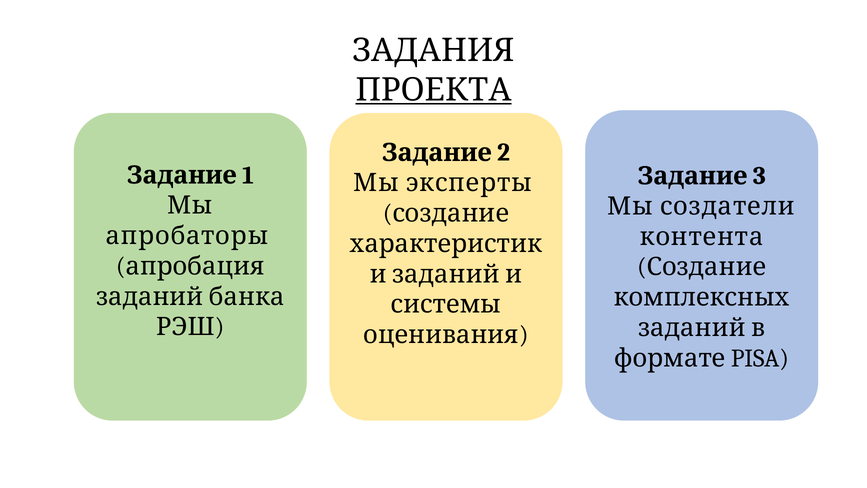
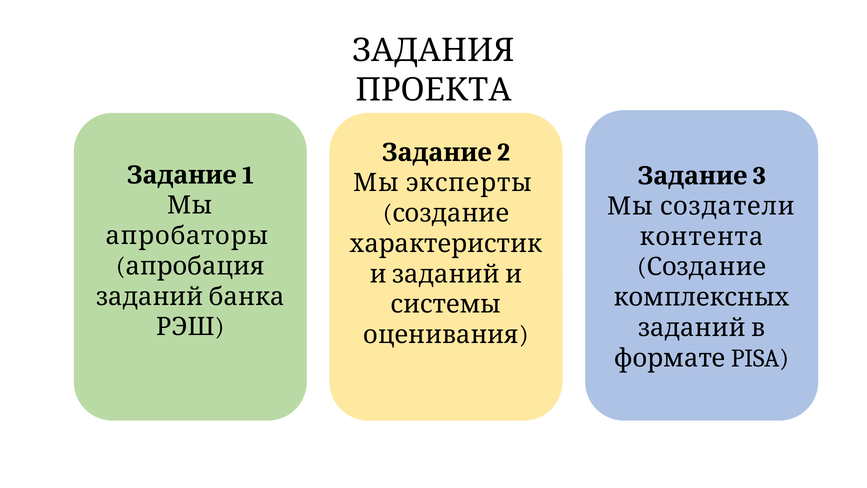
ПРОЕКТА underline: present -> none
